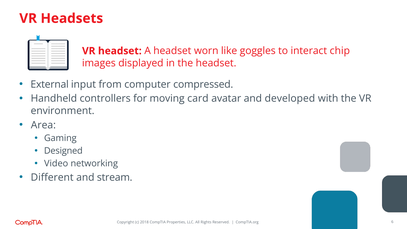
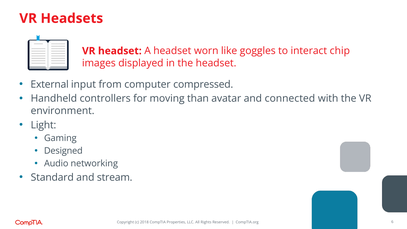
card: card -> than
developed: developed -> connected
Area: Area -> Light
Video: Video -> Audio
Different: Different -> Standard
